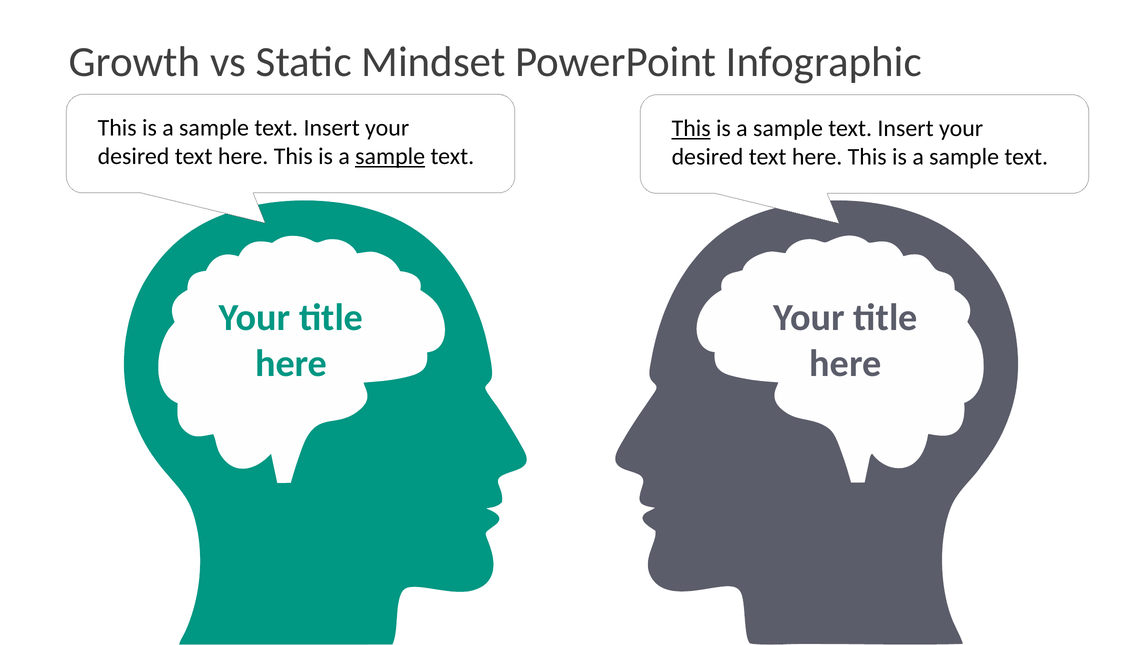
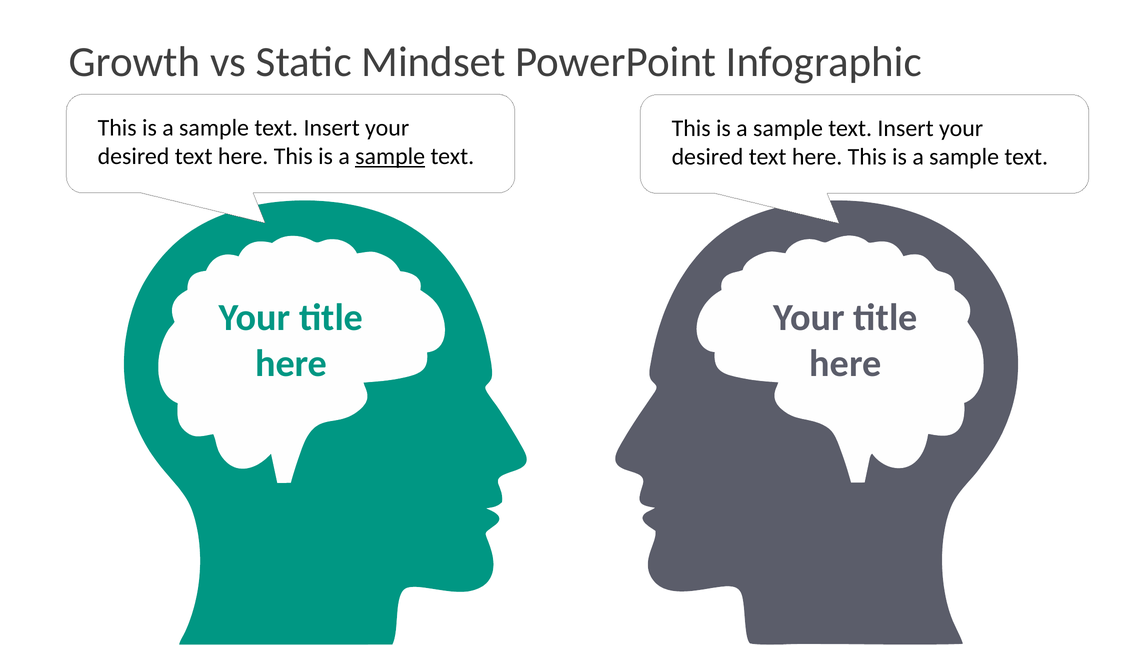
This at (691, 128) underline: present -> none
